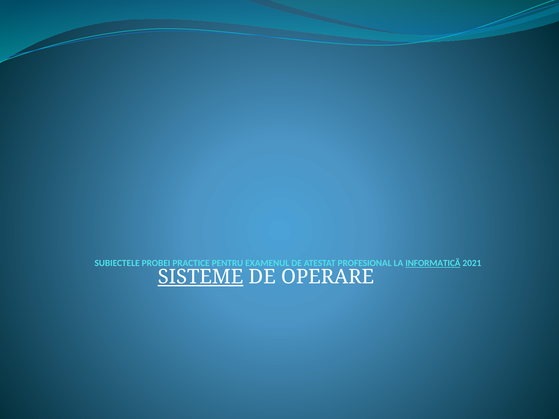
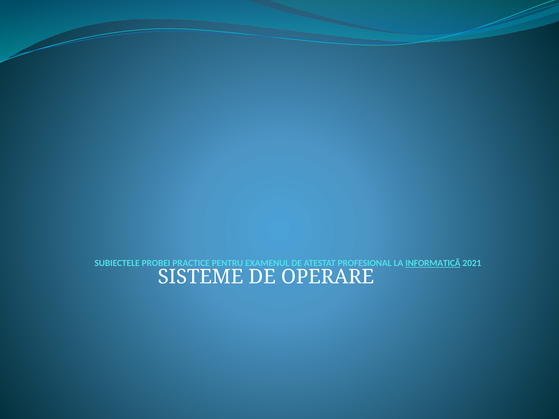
SISTEME underline: present -> none
